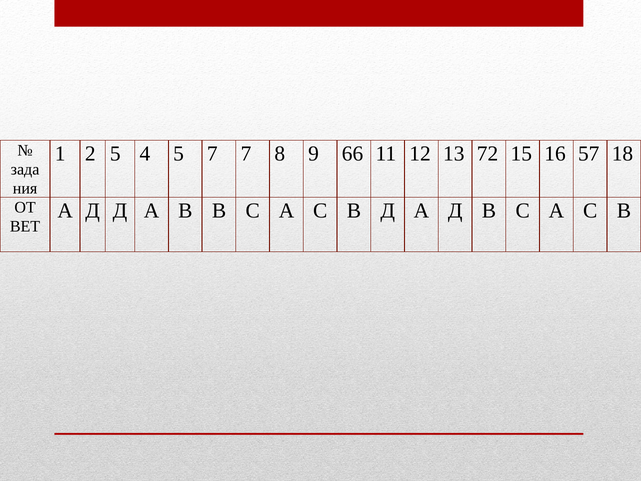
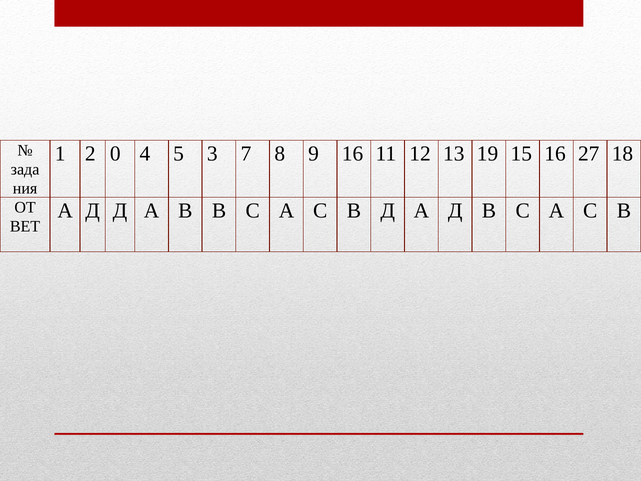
2 5: 5 -> 0
5 7: 7 -> 3
9 66: 66 -> 16
72: 72 -> 19
57: 57 -> 27
